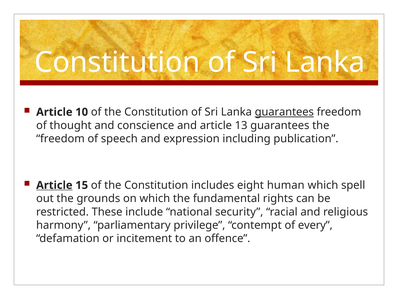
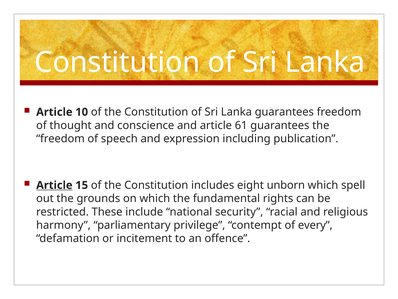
guarantees at (284, 112) underline: present -> none
13: 13 -> 61
human: human -> unborn
